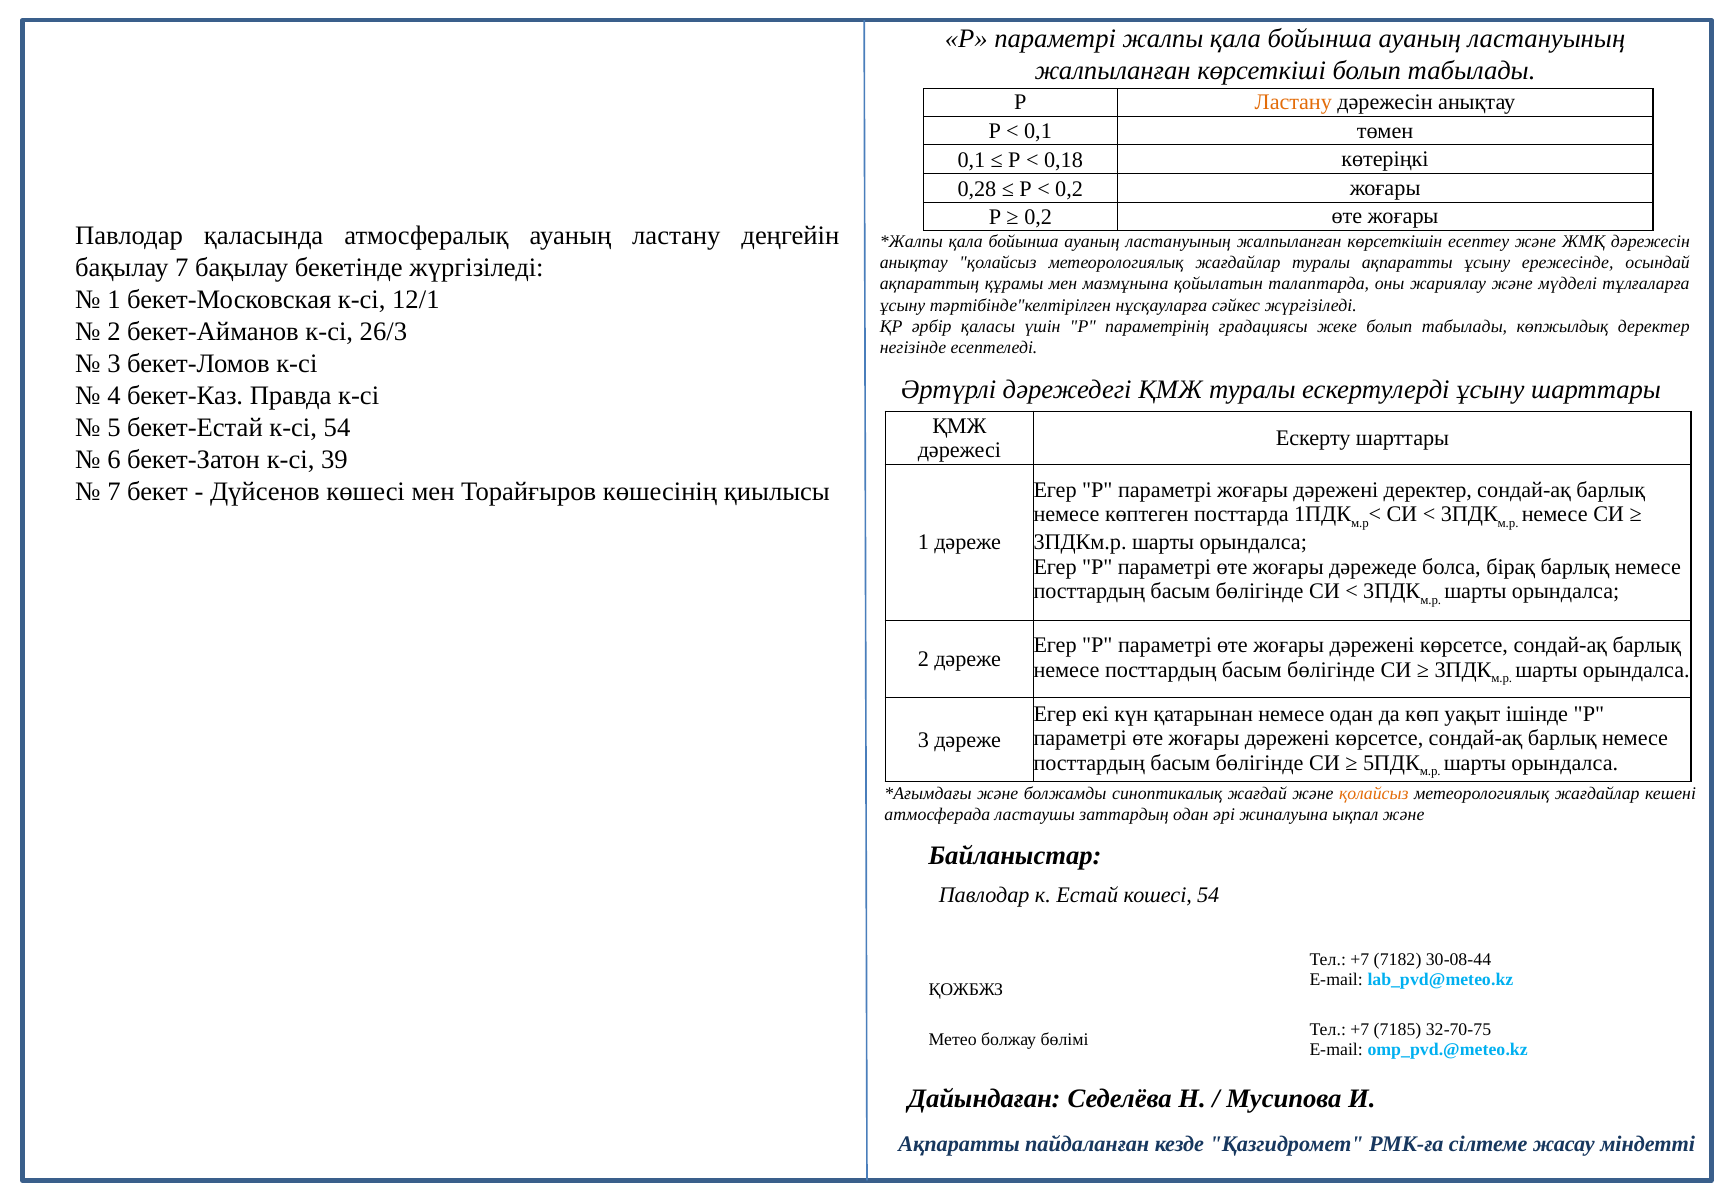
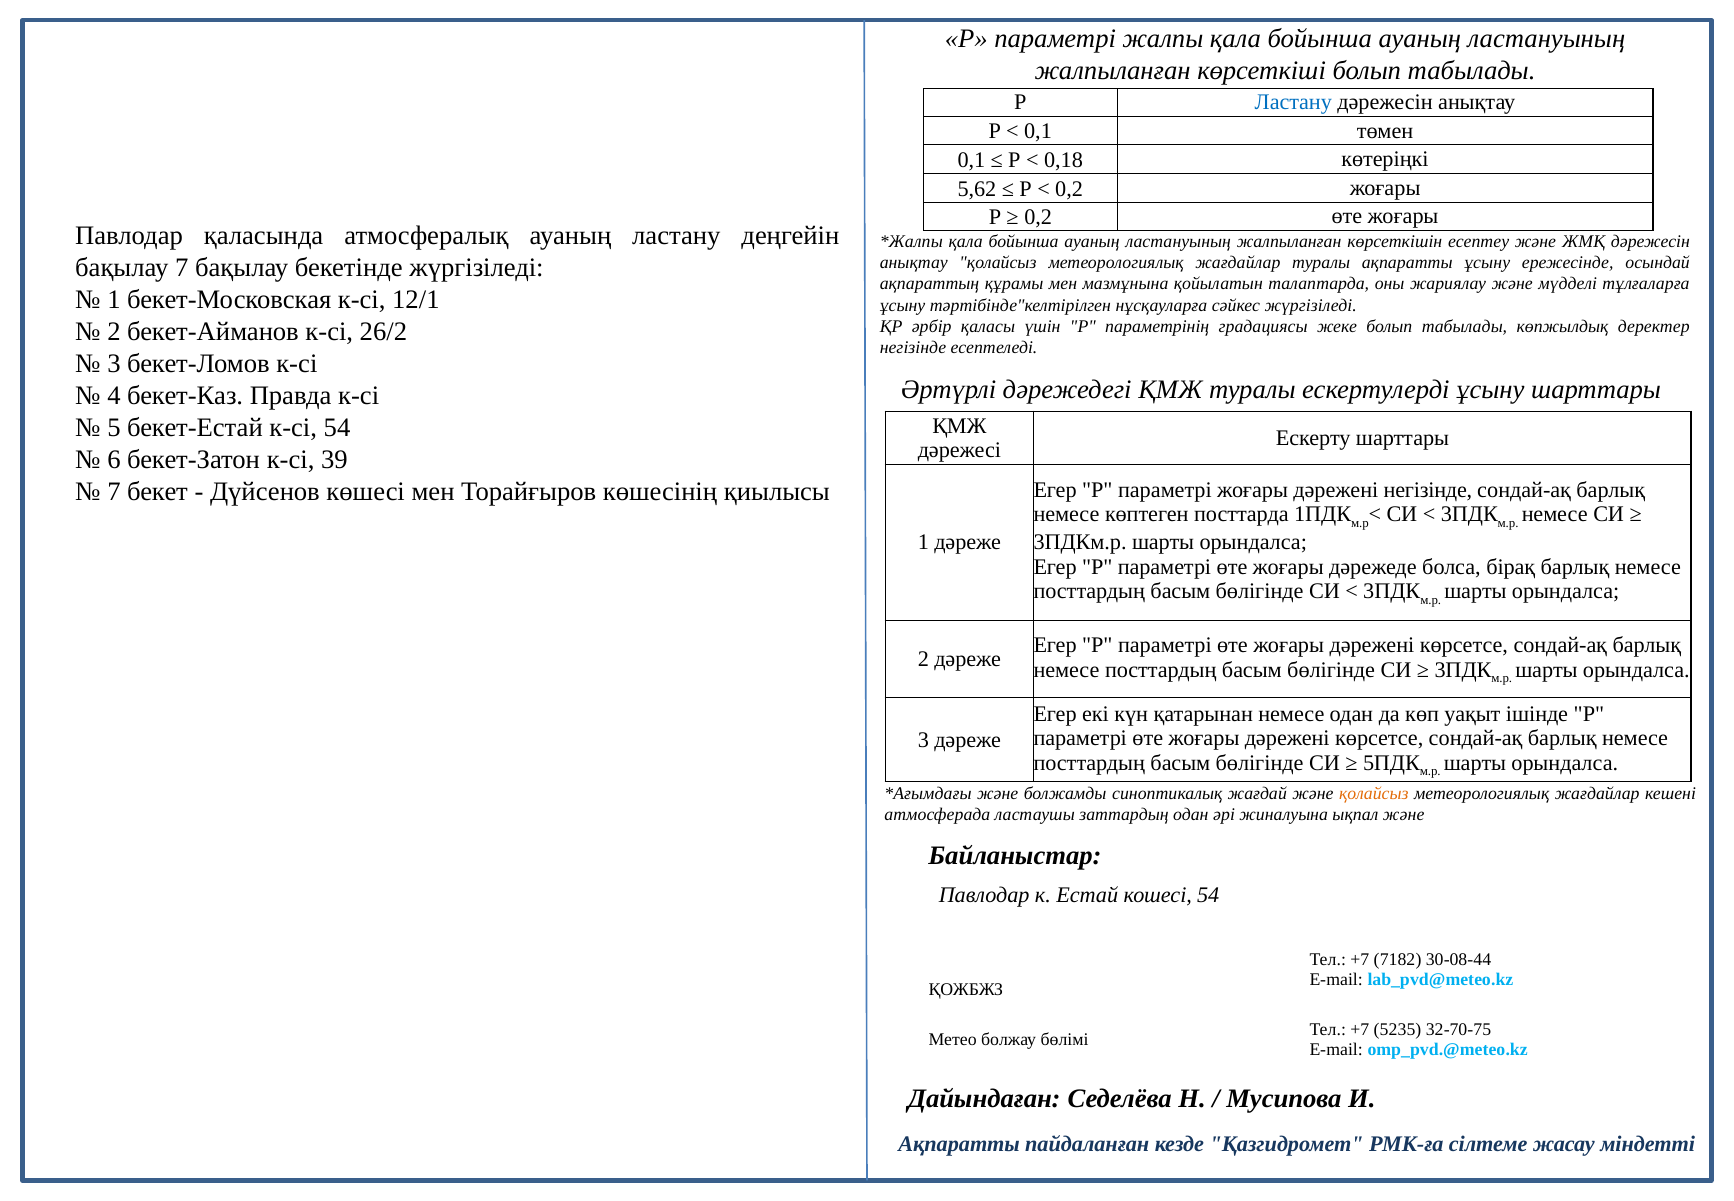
Ластану at (1293, 102) colour: orange -> blue
0,28: 0,28 -> 5,62
26/3: 26/3 -> 26/2
дәрежені деректер: деректер -> негізінде
7185: 7185 -> 5235
